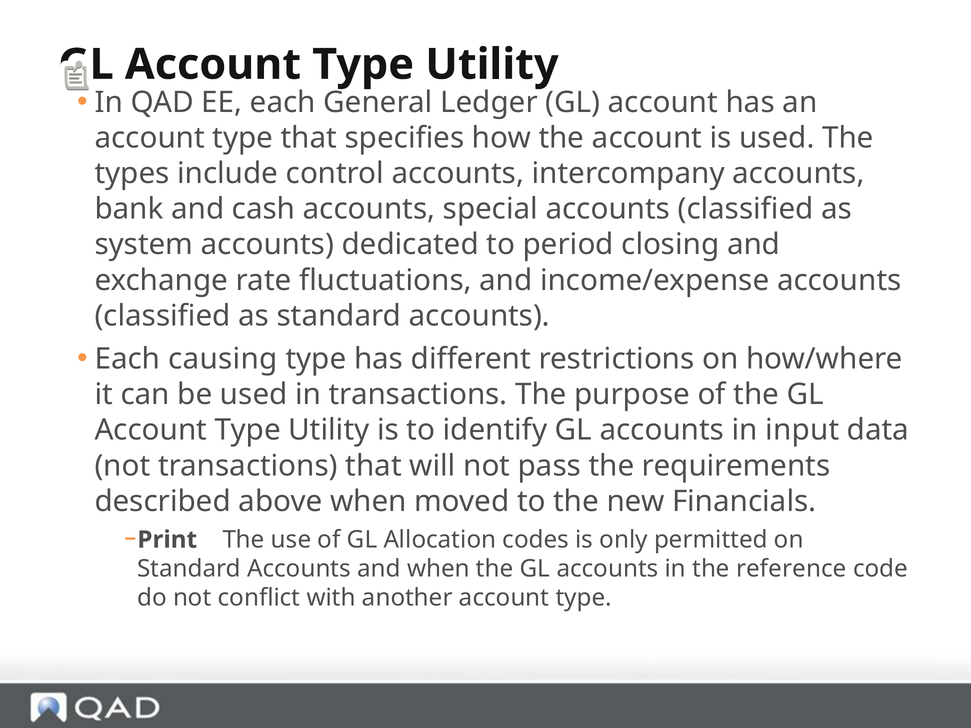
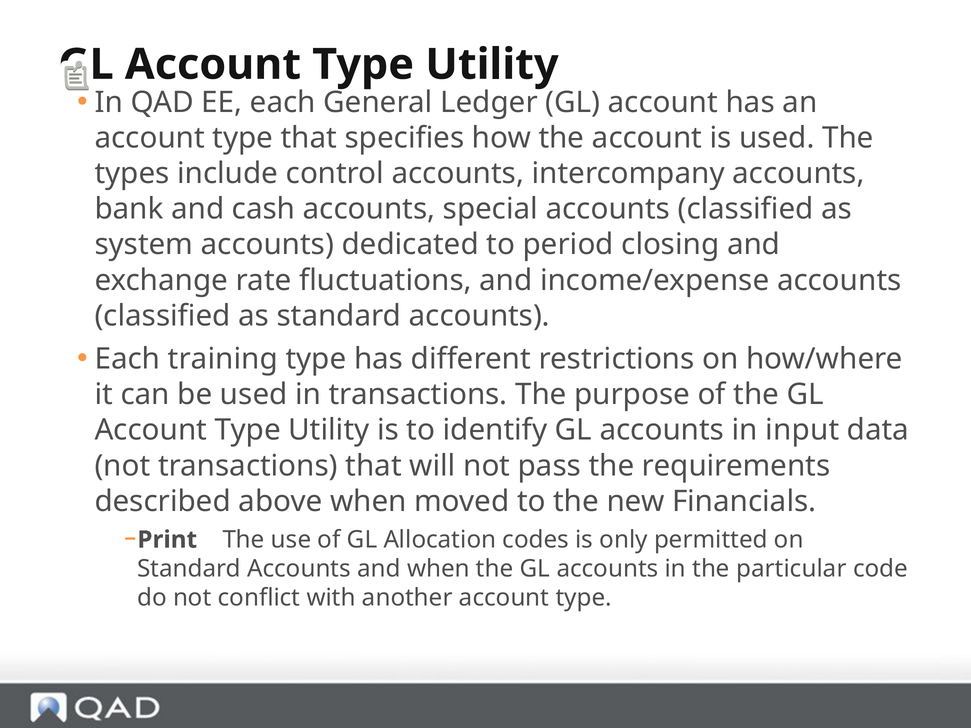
causing: causing -> training
reference: reference -> particular
